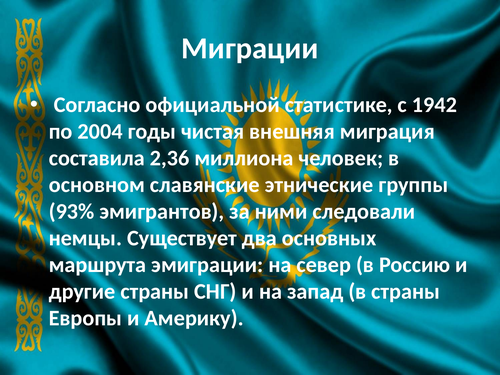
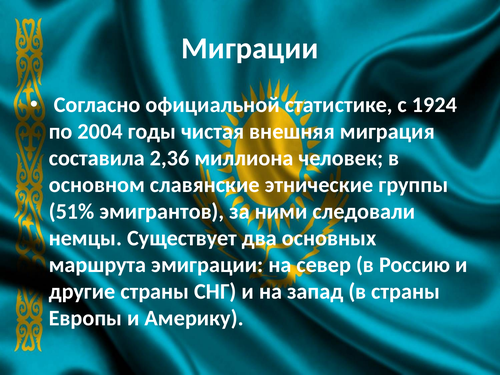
1942: 1942 -> 1924
93%: 93% -> 51%
